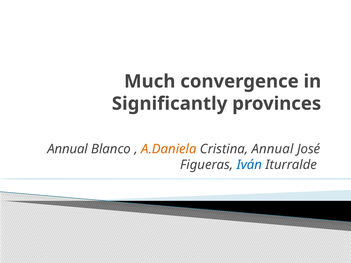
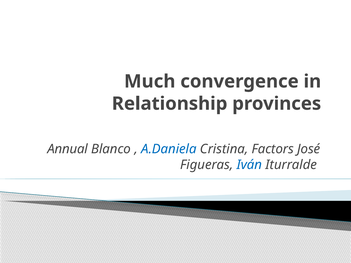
Significantly: Significantly -> Relationship
A.Daniela colour: orange -> blue
Cristina Annual: Annual -> Factors
